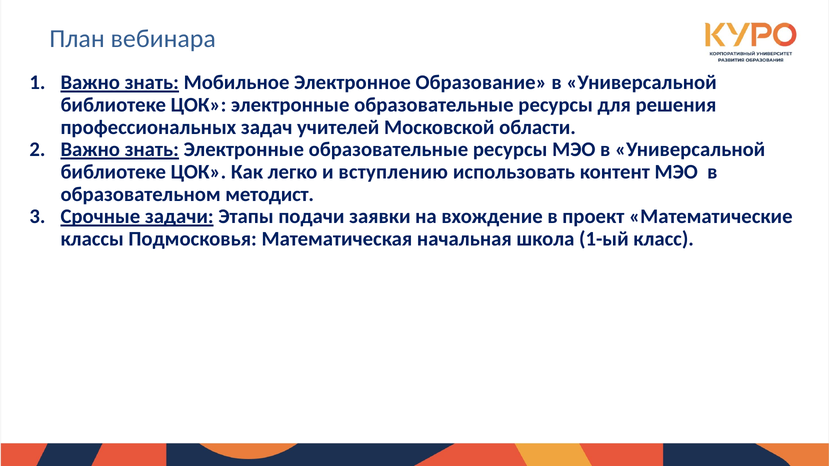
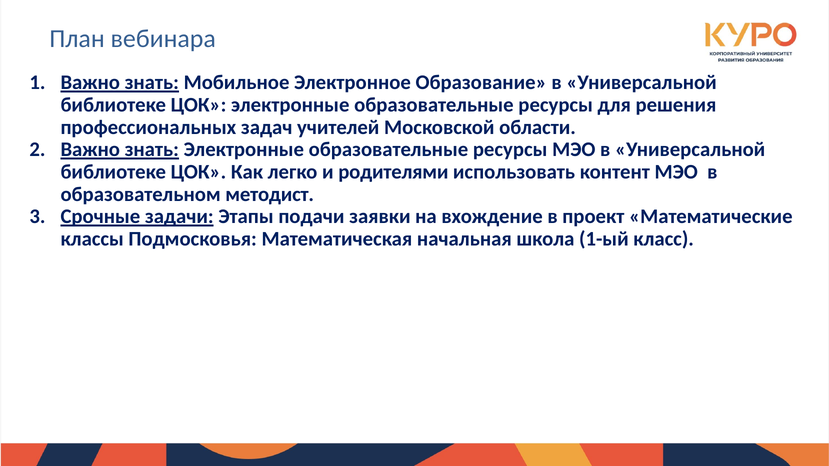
вступлению: вступлению -> родителями
